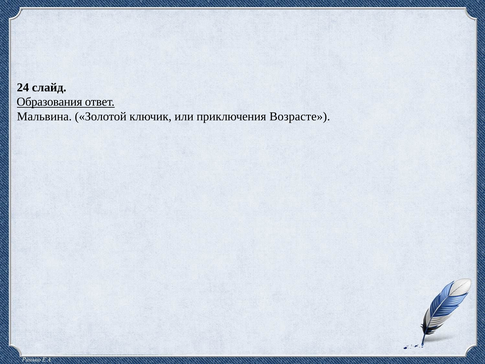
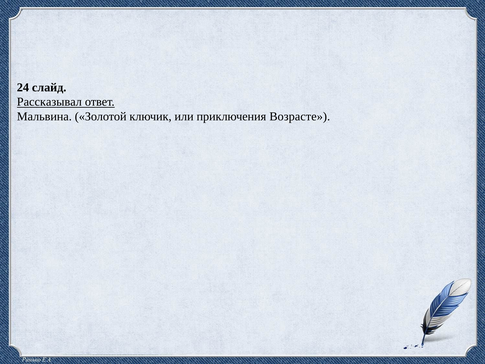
Образования: Образования -> Рассказывал
